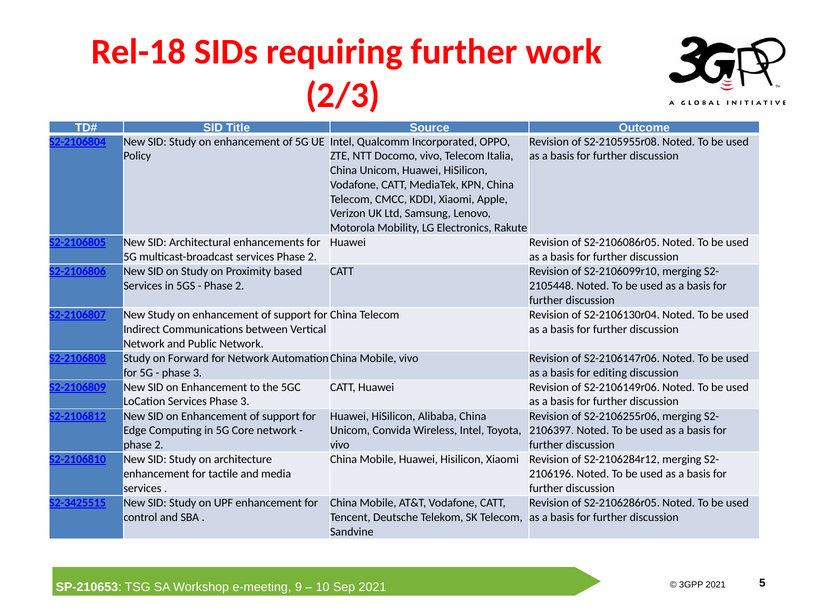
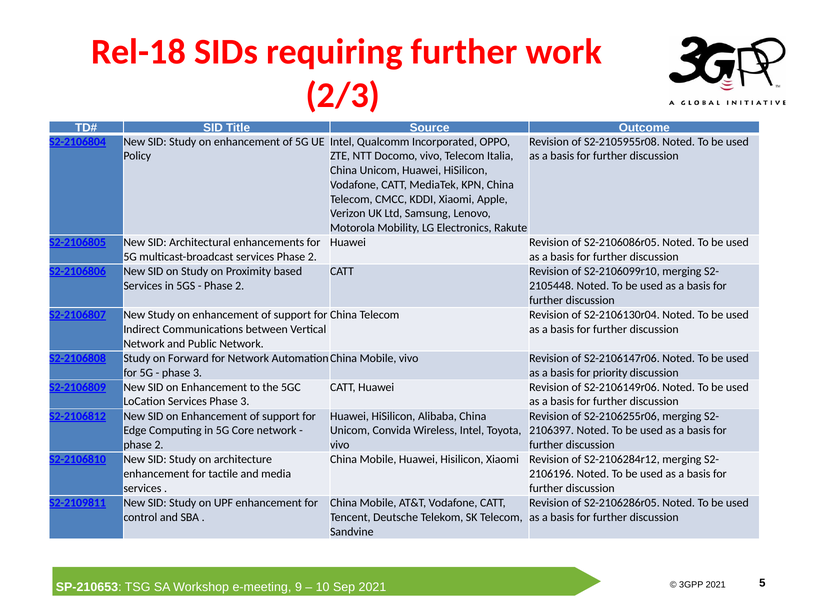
editing: editing -> priority
S2-3425515: S2-3425515 -> S2-2109811
